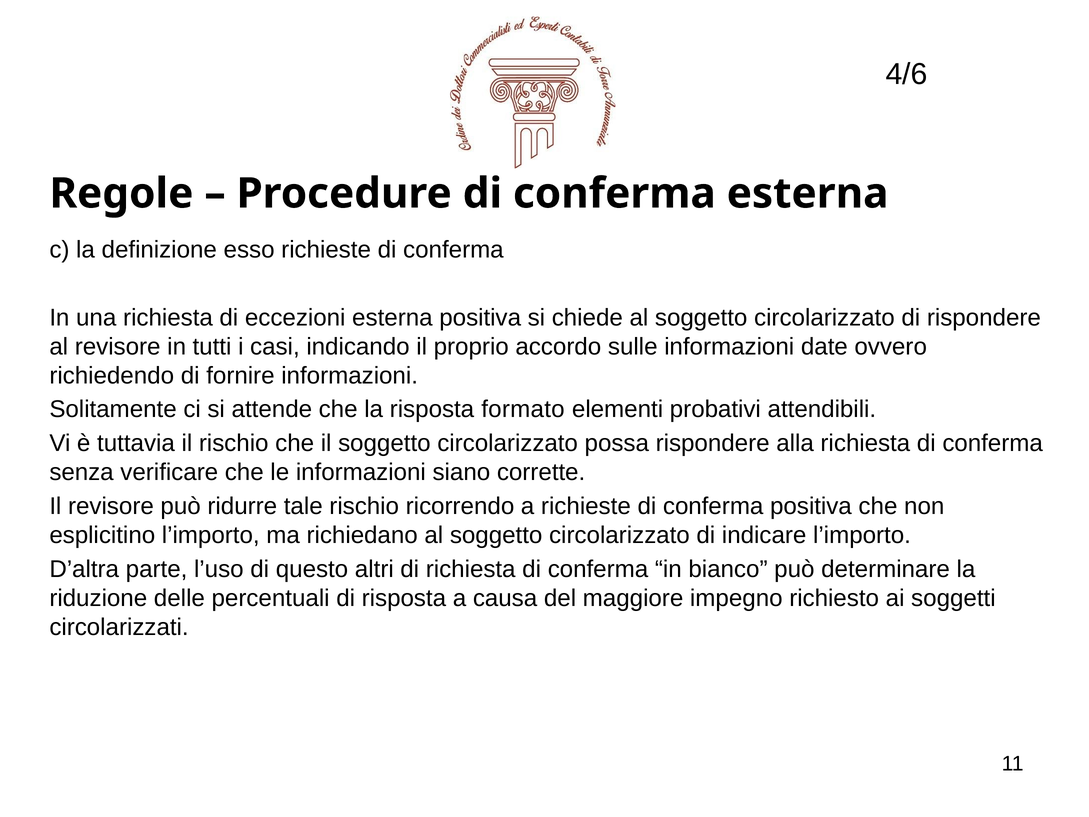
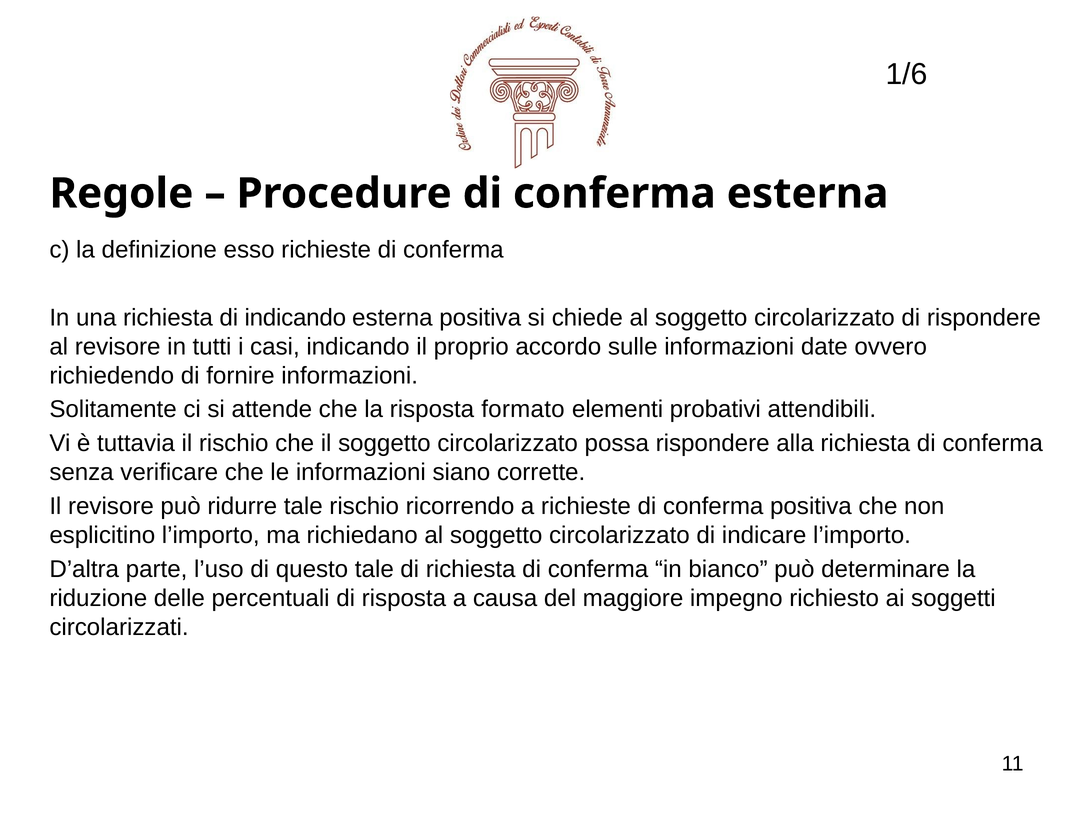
4/6: 4/6 -> 1/6
di eccezioni: eccezioni -> indicando
questo altri: altri -> tale
